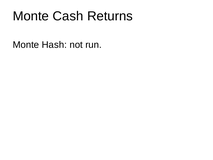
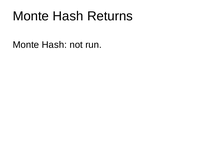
Cash at (68, 16): Cash -> Hash
